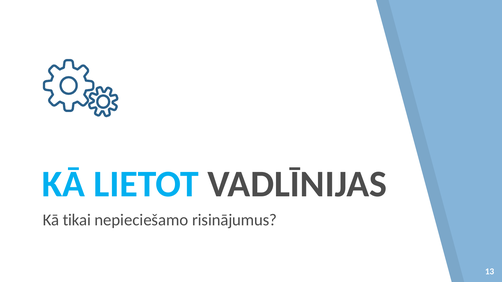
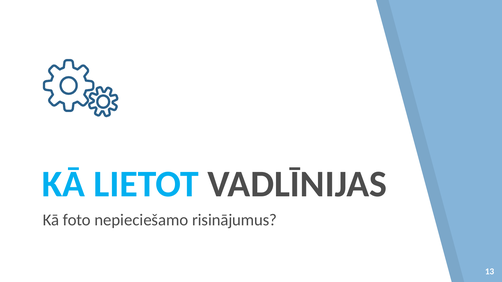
tikai: tikai -> foto
